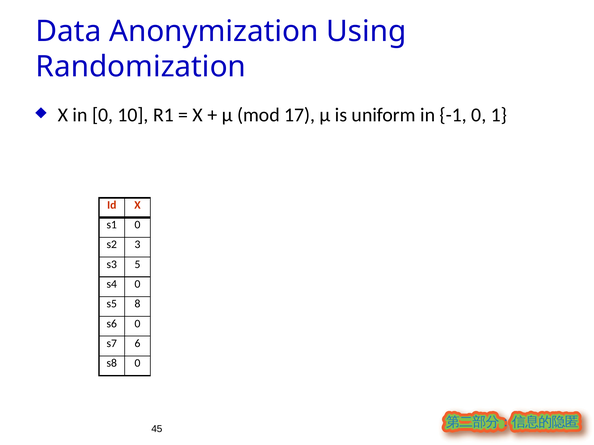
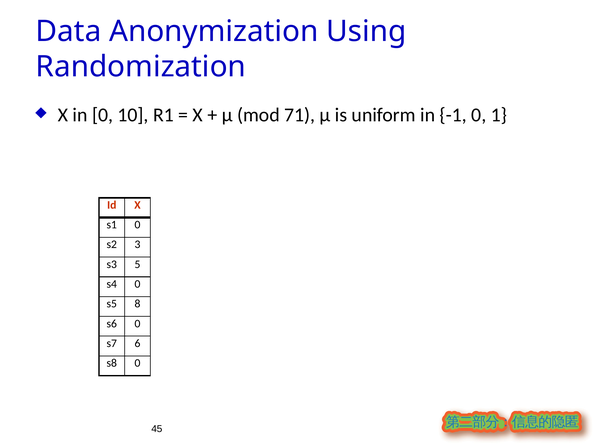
17: 17 -> 71
